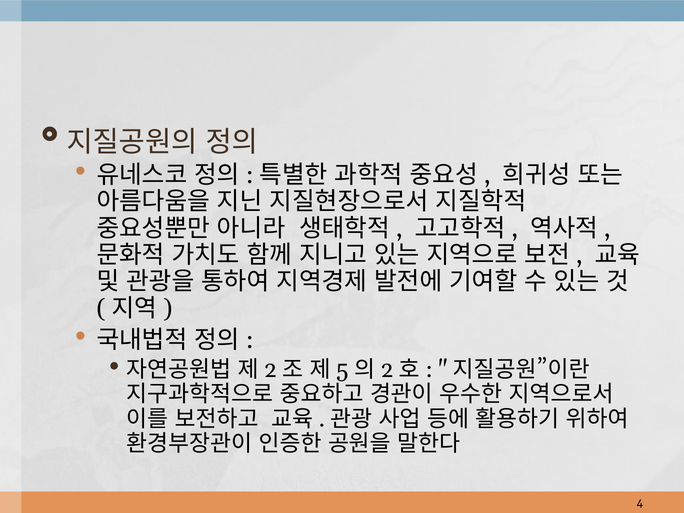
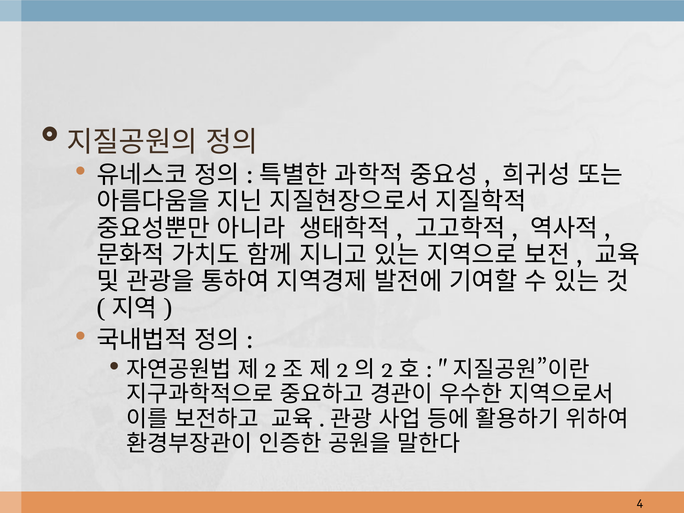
5 at (342, 370): 5 -> 2
